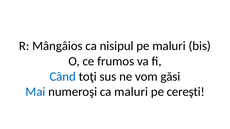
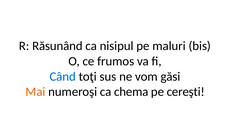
Mângâios: Mângâios -> Răsunând
Mai colour: blue -> orange
ca maluri: maluri -> chema
